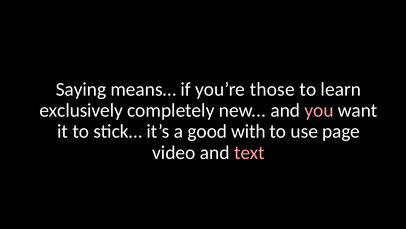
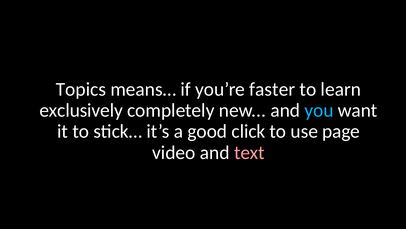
Saying: Saying -> Topics
those: those -> faster
you colour: pink -> light blue
with: with -> click
